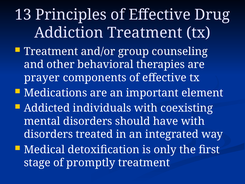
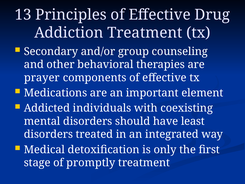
Treatment at (51, 51): Treatment -> Secondary
have with: with -> least
